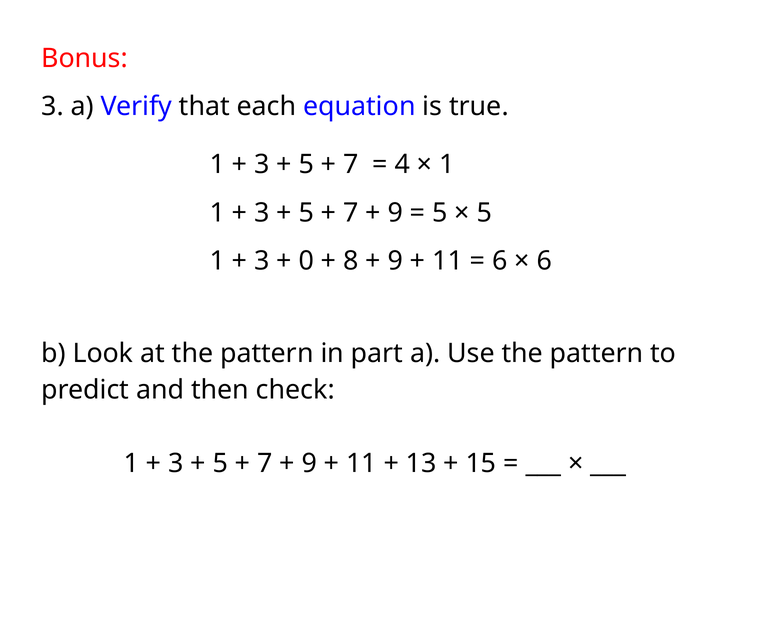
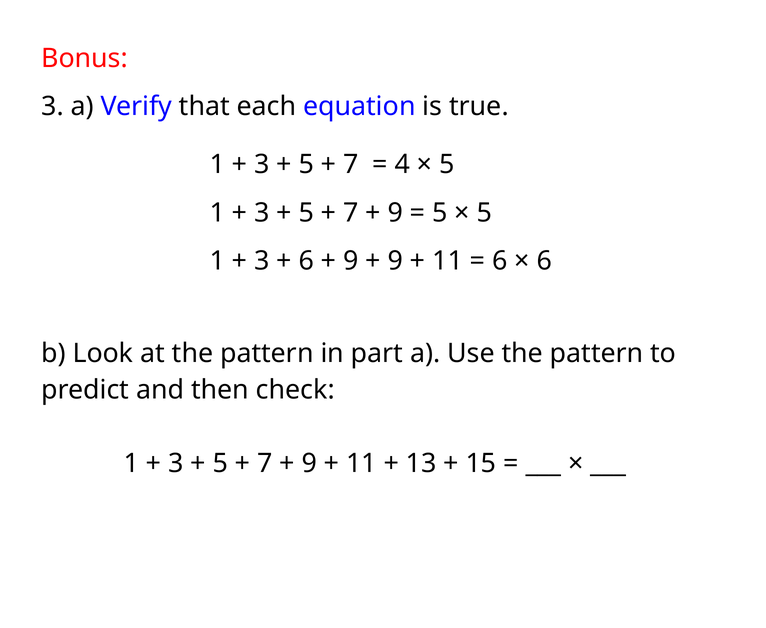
1 at (447, 165): 1 -> 5
0 at (306, 261): 0 -> 6
8 at (351, 261): 8 -> 9
